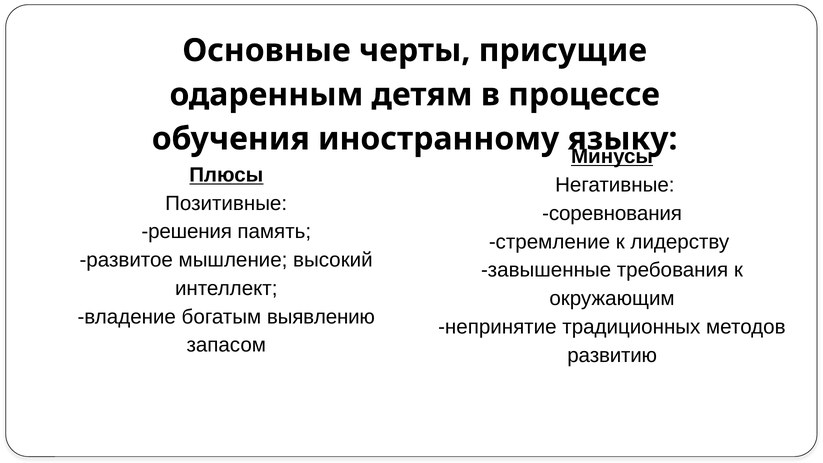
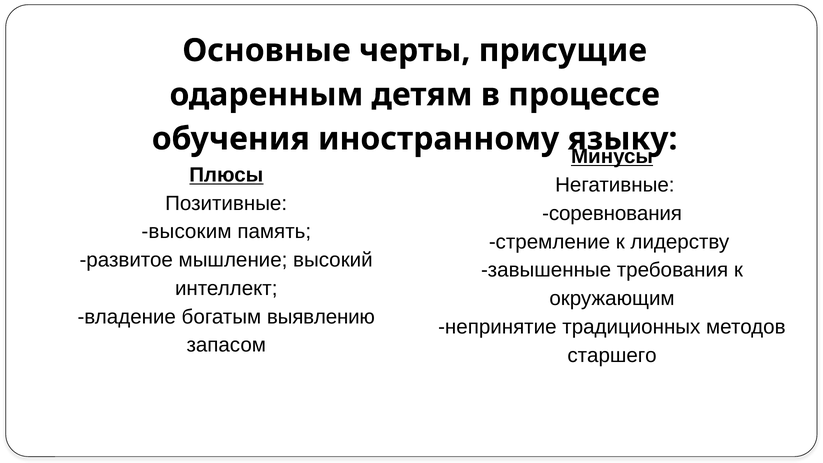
решения: решения -> высоким
развитию: развитию -> старшего
